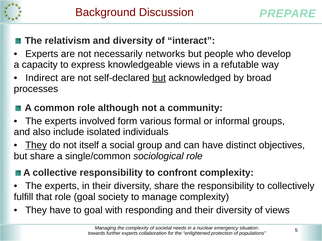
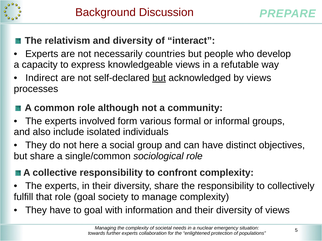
networks: networks -> countries
by broad: broad -> views
They at (36, 146) underline: present -> none
itself: itself -> here
responding: responding -> information
